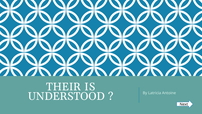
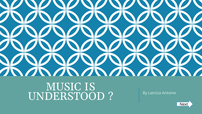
THEIR: THEIR -> MUSIC
